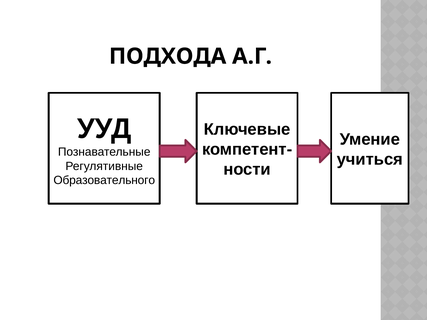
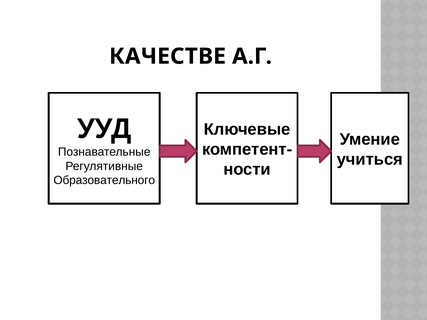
ПОДХОДА: ПОДХОДА -> КАЧЕСТВЕ
